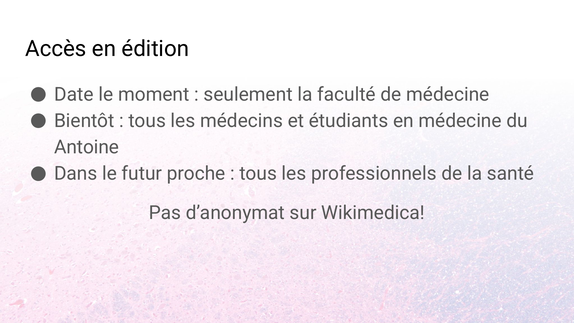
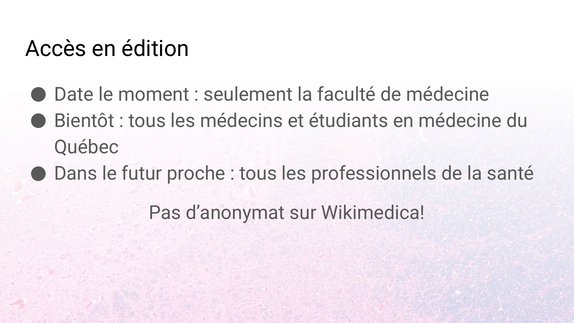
Antoine: Antoine -> Québec
